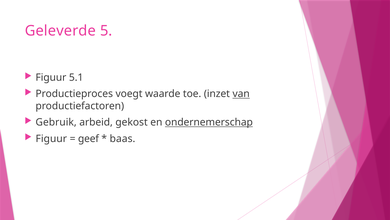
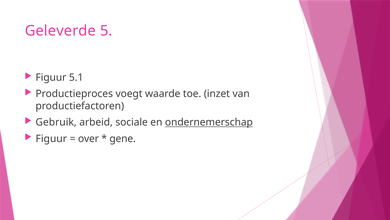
van underline: present -> none
gekost: gekost -> sociale
geef: geef -> over
baas: baas -> gene
